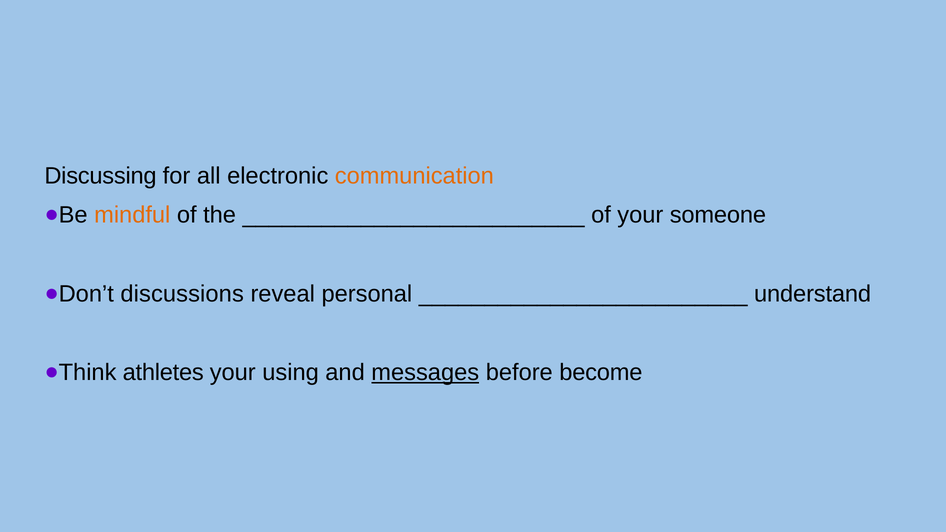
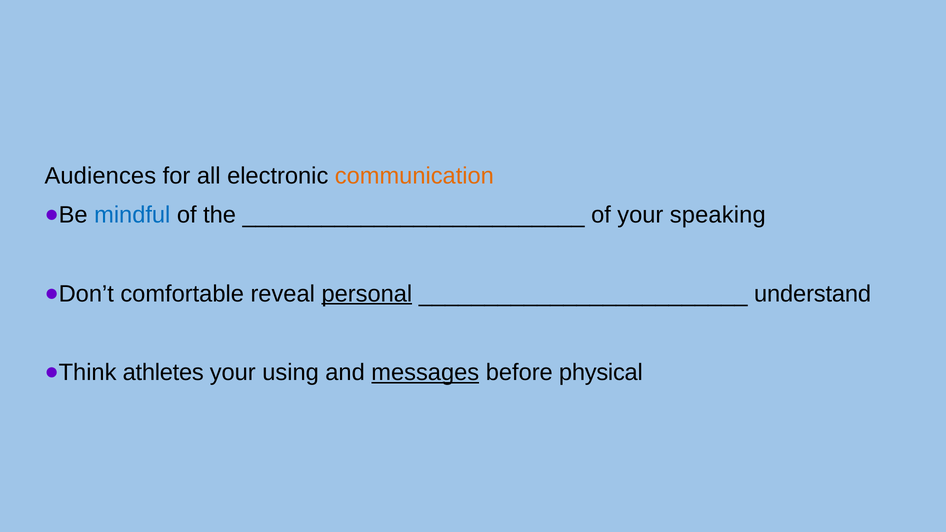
Discussing: Discussing -> Audiences
mindful colour: orange -> blue
someone: someone -> speaking
discussions: discussions -> comfortable
personal underline: none -> present
become: become -> physical
